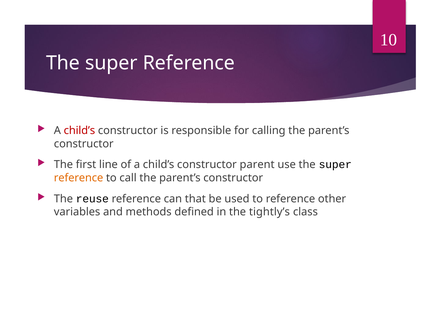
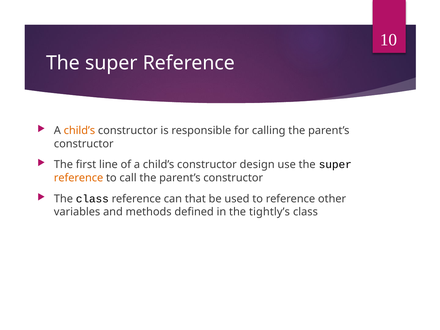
child’s at (79, 131) colour: red -> orange
parent: parent -> design
The reuse: reuse -> class
